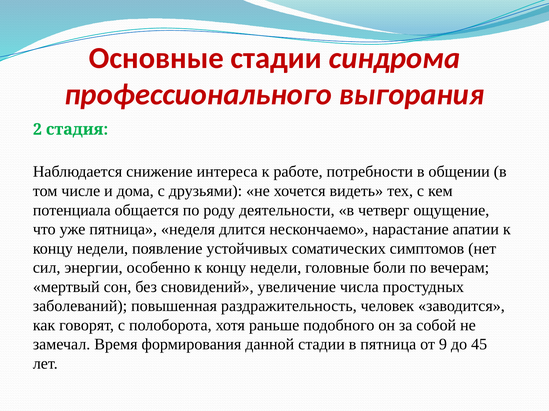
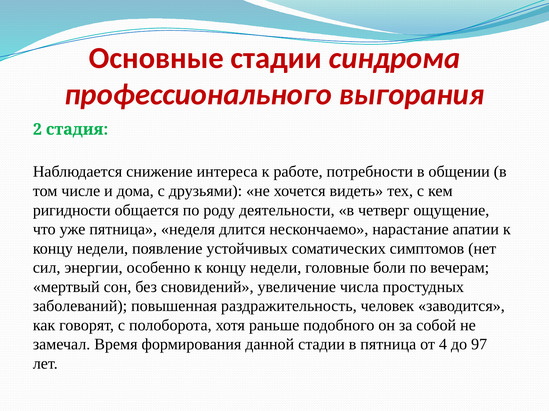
потенциала: потенциала -> ригидности
9: 9 -> 4
45: 45 -> 97
